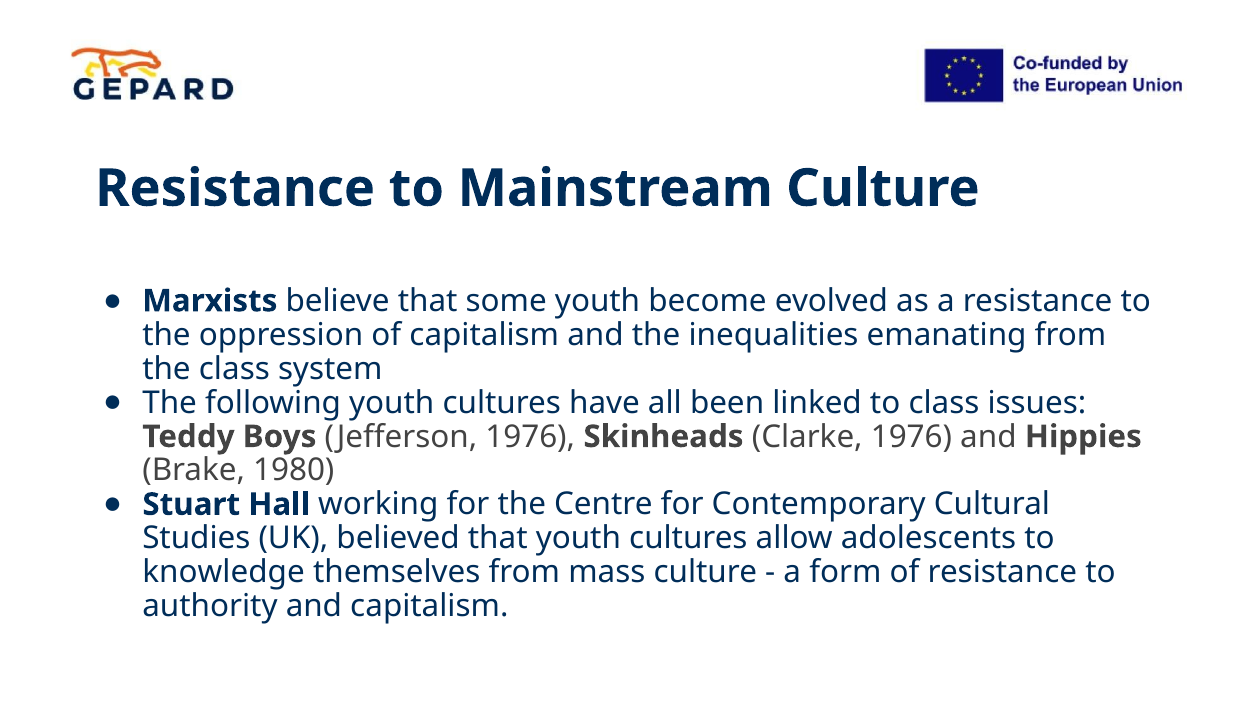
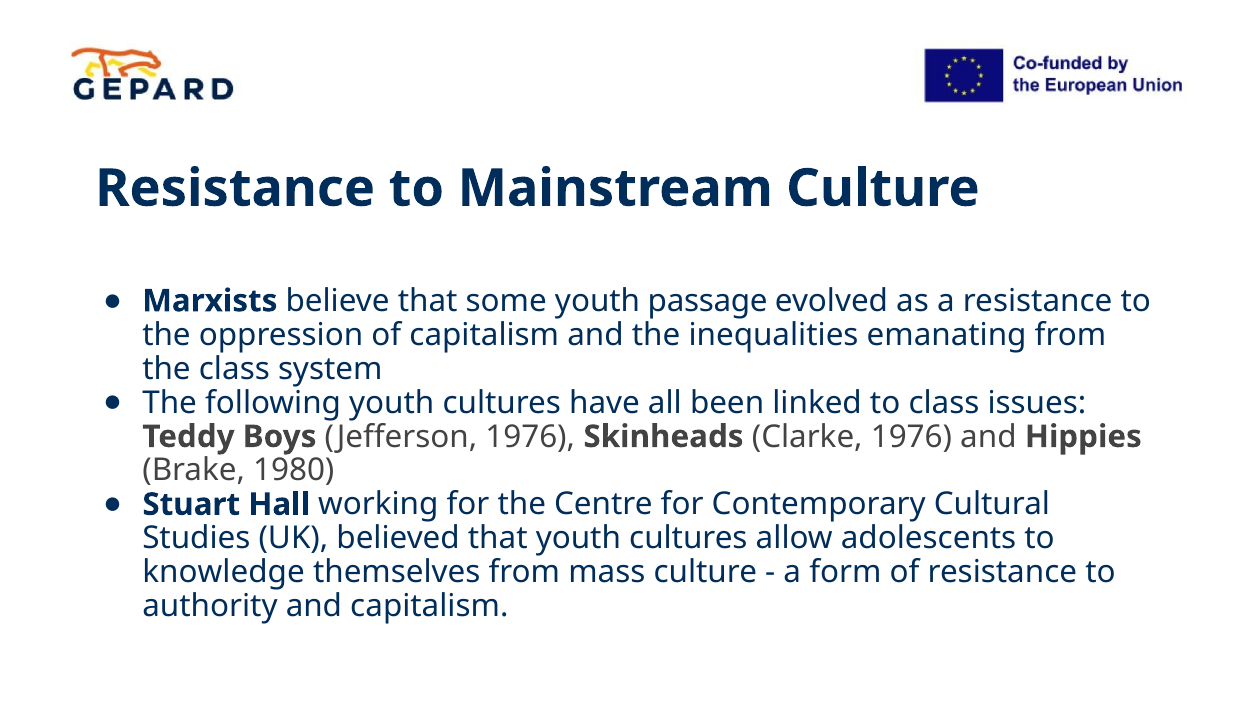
become: become -> passage
